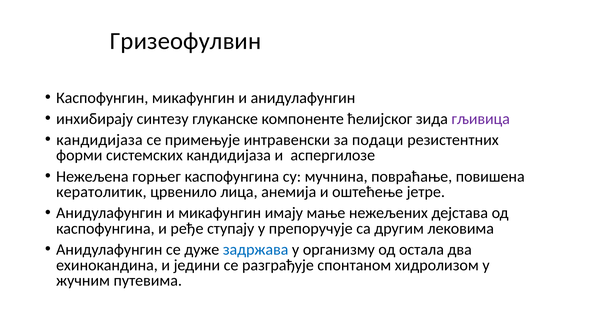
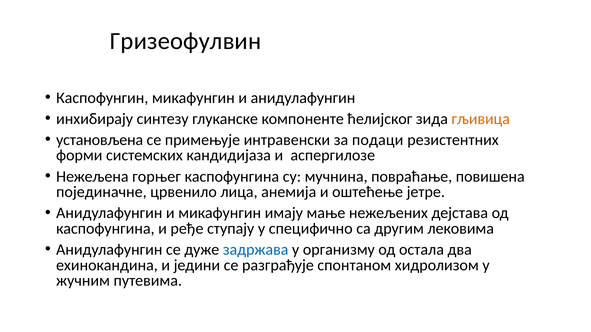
гљивица colour: purple -> orange
кандидијаза at (99, 140): кандидијаза -> установљена
кератолитик: кератолитик -> појединачне
препоручује: препоручује -> специфично
